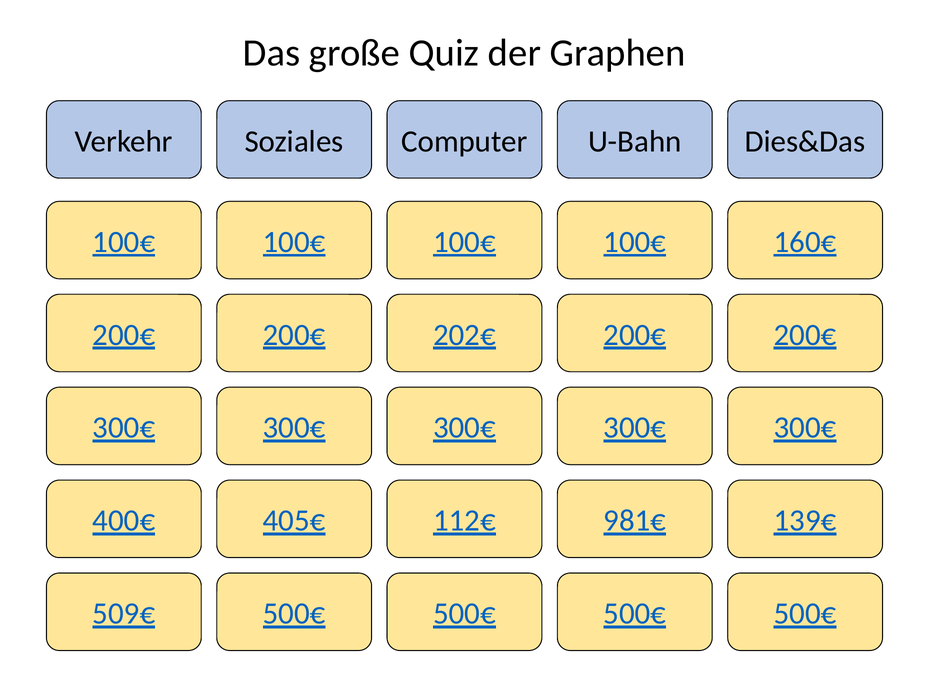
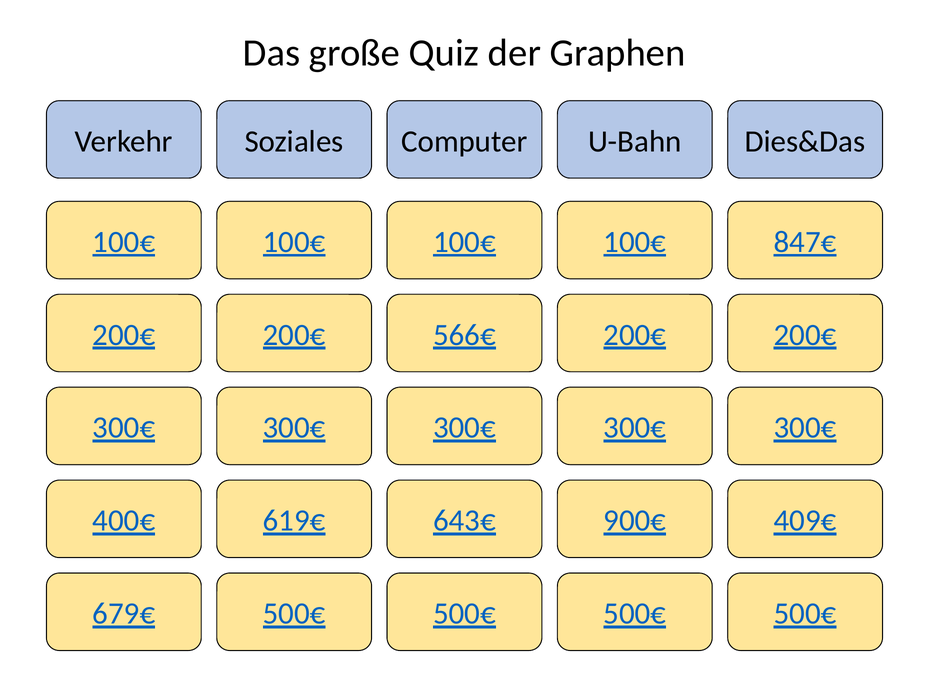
160€: 160€ -> 847€
202€: 202€ -> 566€
405€: 405€ -> 619€
112€: 112€ -> 643€
981€: 981€ -> 900€
139€: 139€ -> 409€
509€: 509€ -> 679€
